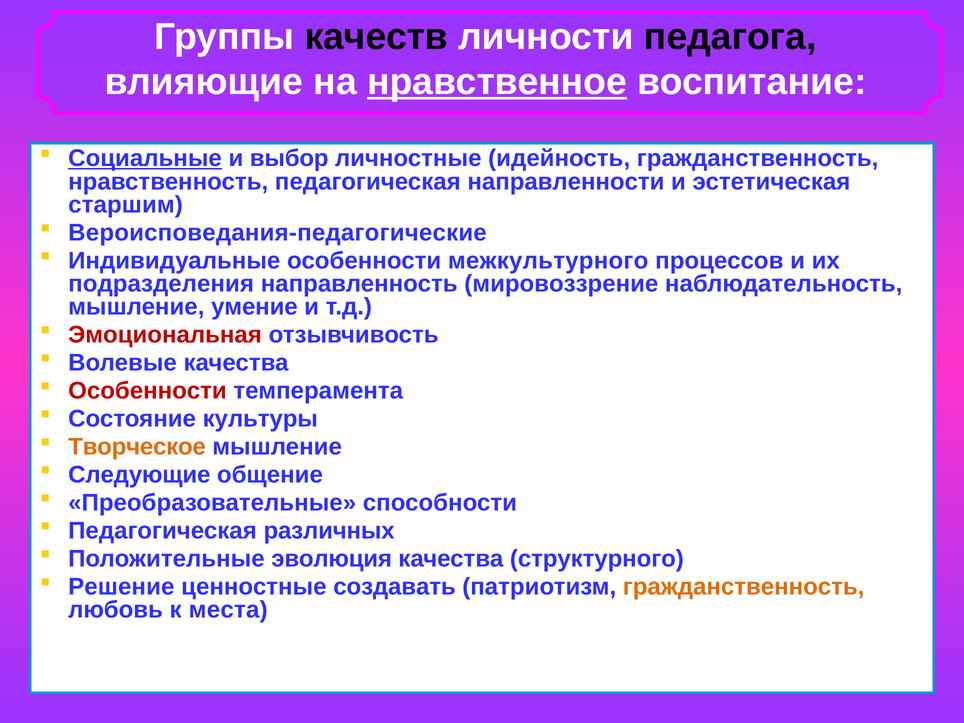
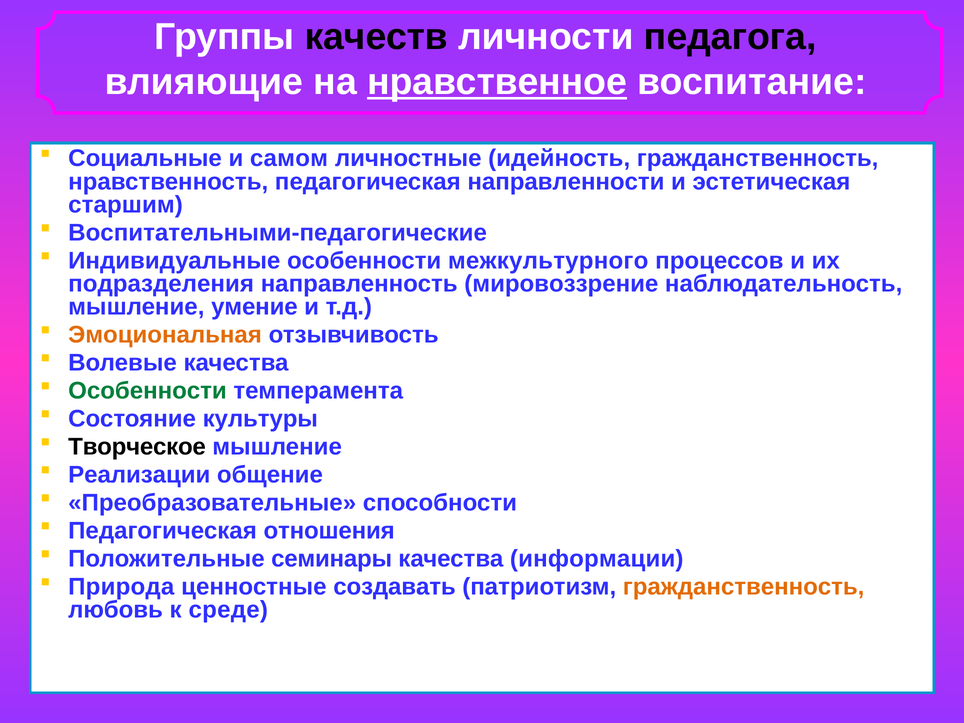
Социальные underline: present -> none
выбор: выбор -> самом
Вероисповедания-педагогические: Вероисповедания-педагогические -> Воспитательными-педагогические
Эмоциональная colour: red -> orange
Особенности at (148, 391) colour: red -> green
Творческое colour: orange -> black
Следующие: Следующие -> Реализации
различных: различных -> отношения
эволюция: эволюция -> семинары
структурного: структурного -> информации
Решение: Решение -> Природа
места: места -> среде
